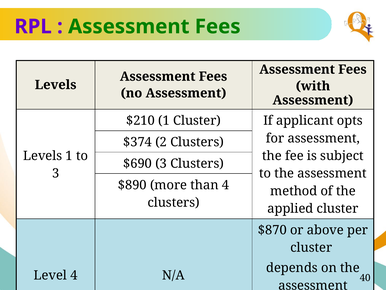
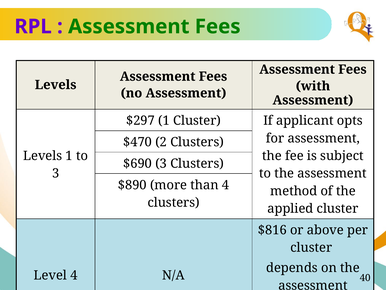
$210: $210 -> $297
$374: $374 -> $470
$870: $870 -> $816
